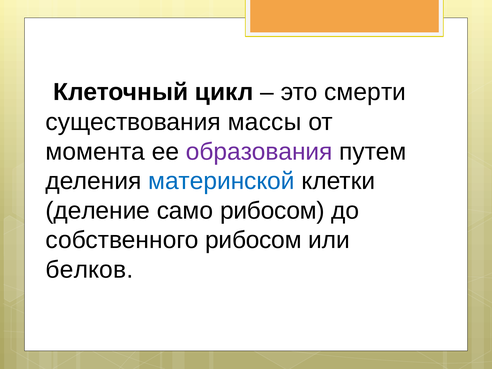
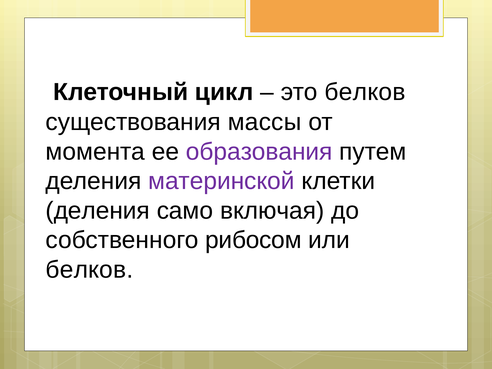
это смерти: смерти -> белков
материнской colour: blue -> purple
деление at (98, 211): деление -> деления
само рибосом: рибосом -> включая
